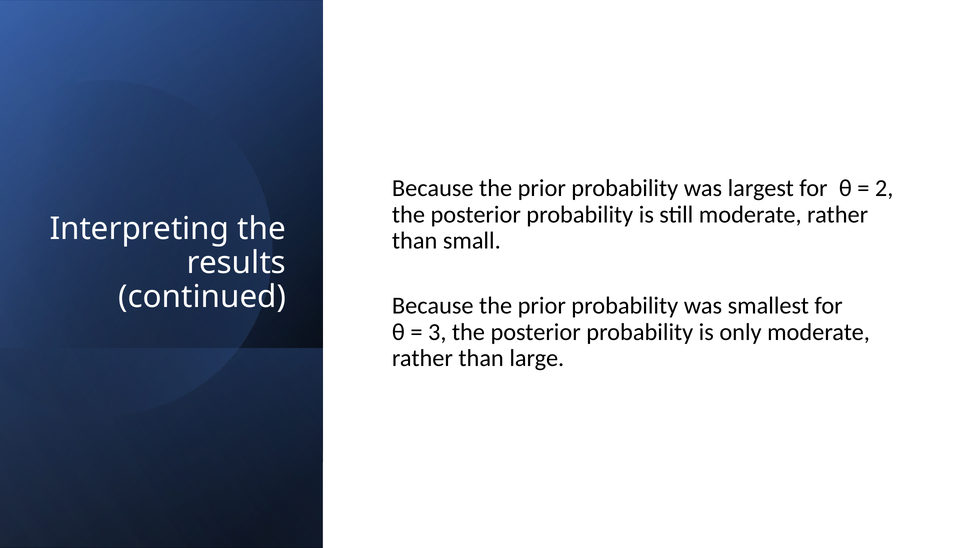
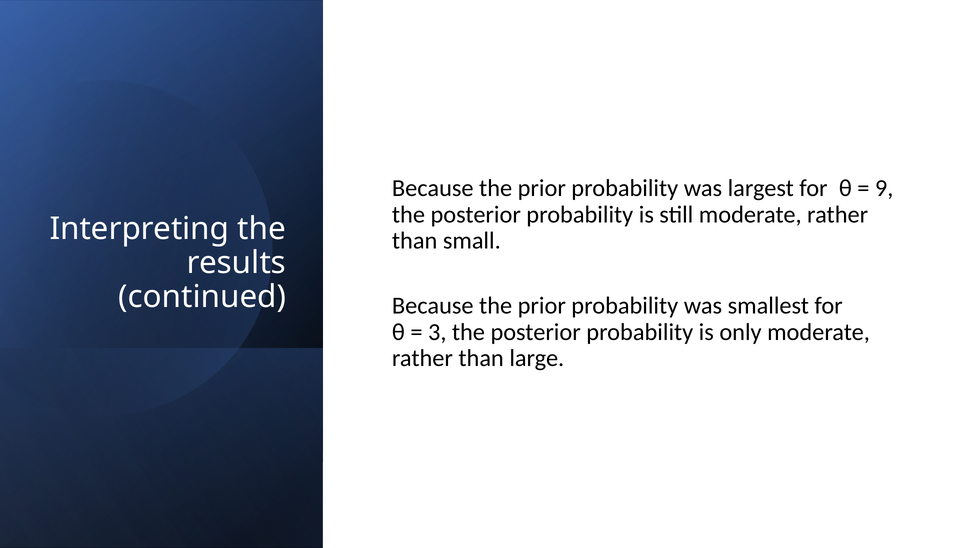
2: 2 -> 9
